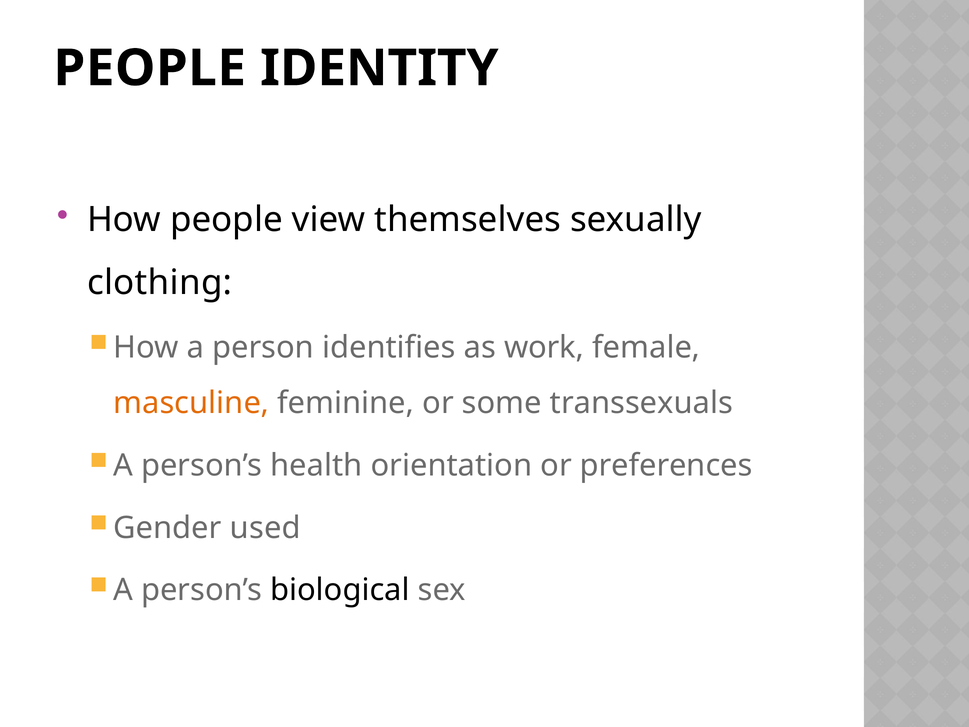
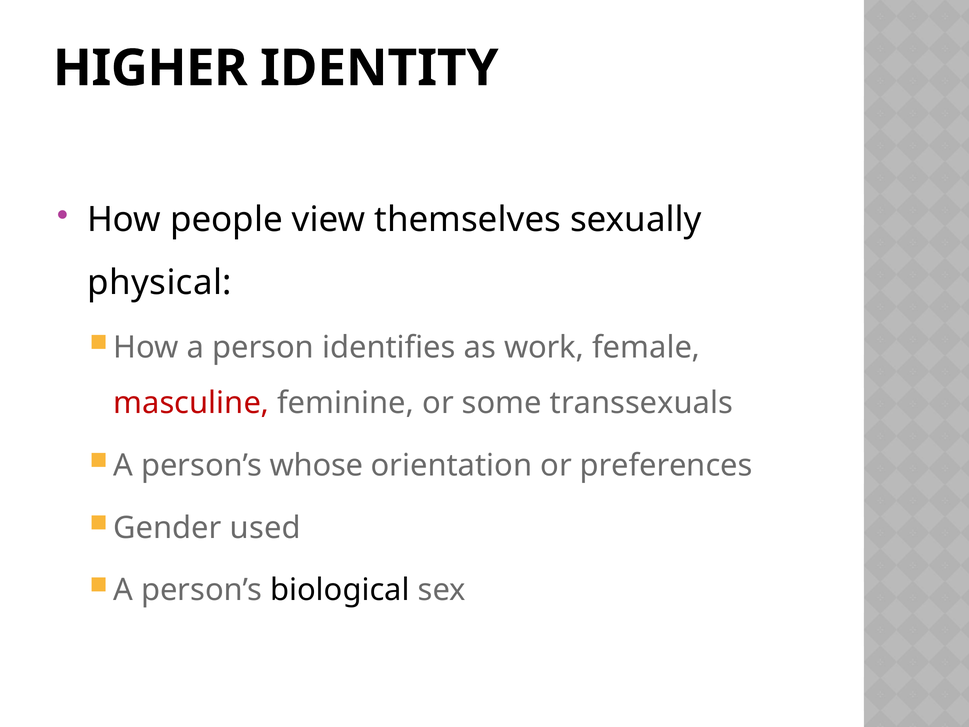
PEOPLE at (150, 68): PEOPLE -> HIGHER
clothing: clothing -> physical
masculine colour: orange -> red
health: health -> whose
